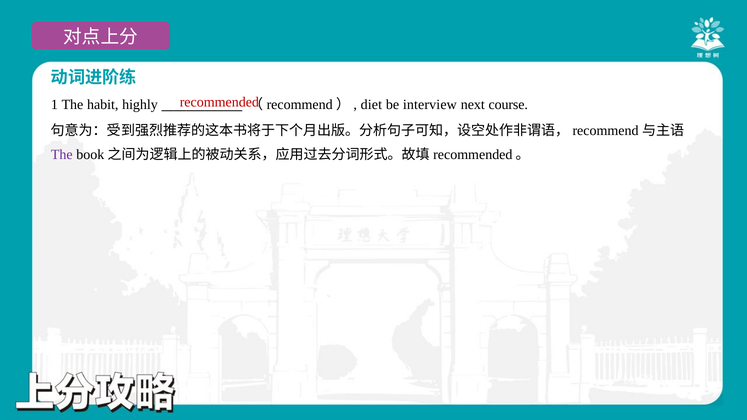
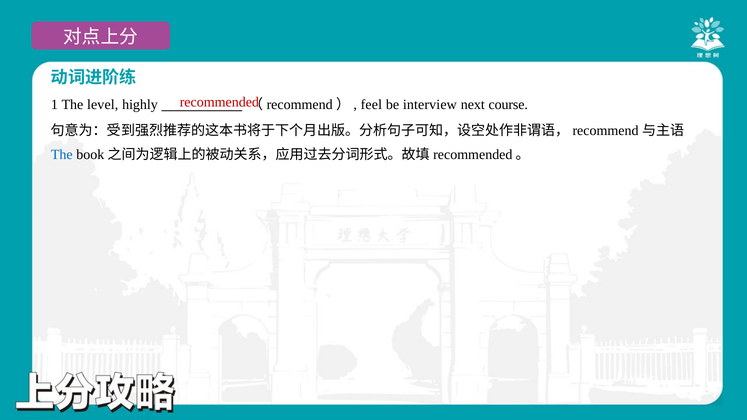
habit: habit -> level
diet: diet -> feel
The at (62, 155) colour: purple -> blue
